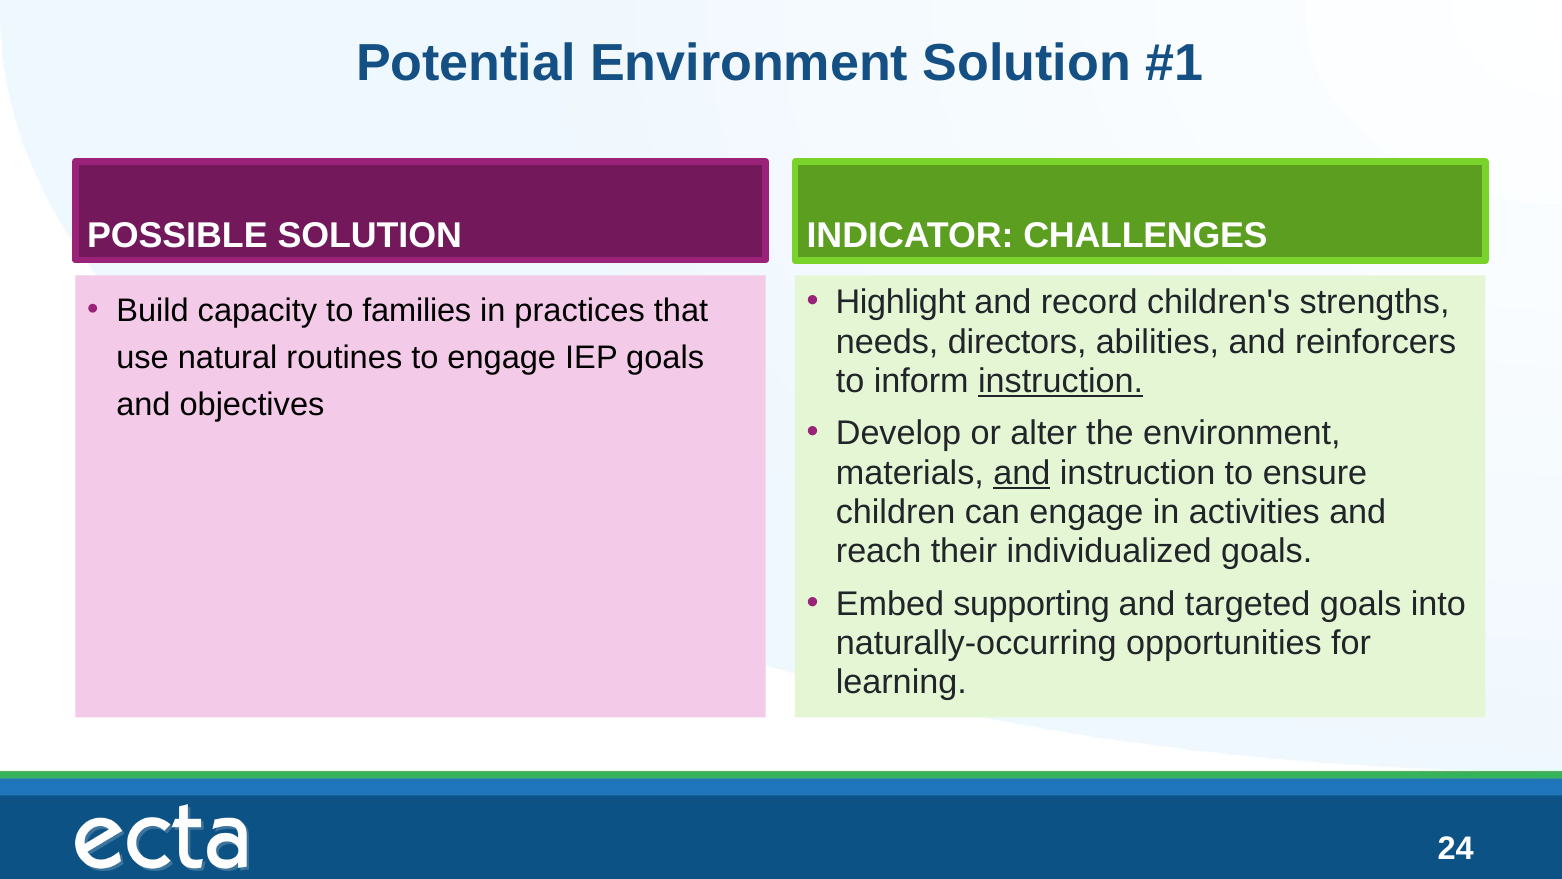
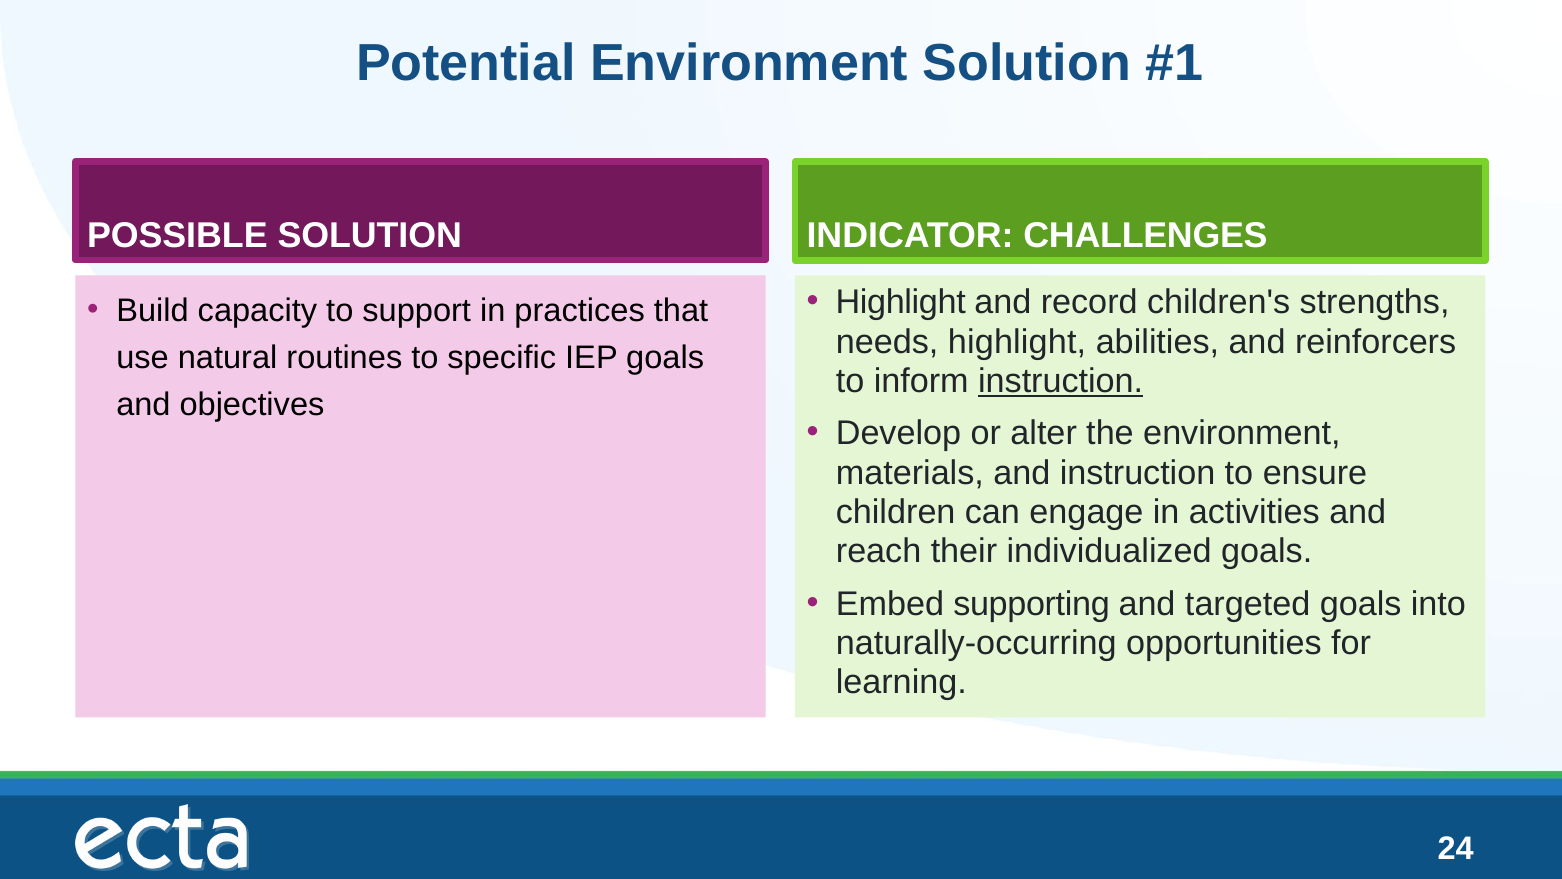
families: families -> support
needs directors: directors -> highlight
to engage: engage -> specific
and at (1022, 473) underline: present -> none
